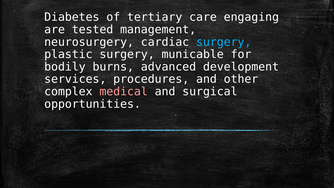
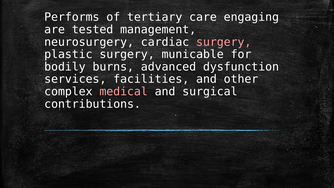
Diabetes: Diabetes -> Performs
surgery at (224, 42) colour: light blue -> pink
development: development -> dysfunction
procedures: procedures -> facilities
opportunities: opportunities -> contributions
